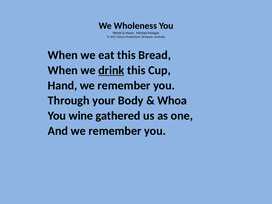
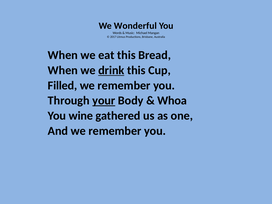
Wholeness: Wholeness -> Wonderful
Hand: Hand -> Filled
your underline: none -> present
